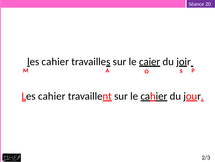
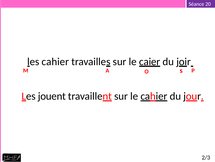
cahier at (52, 96): cahier -> jouent
